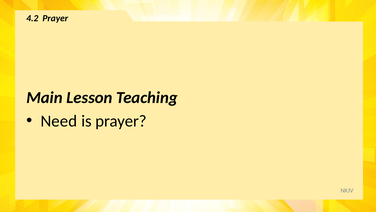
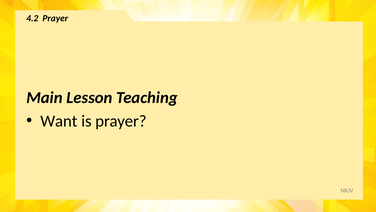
Need: Need -> Want
